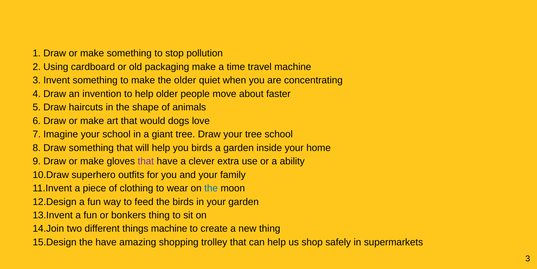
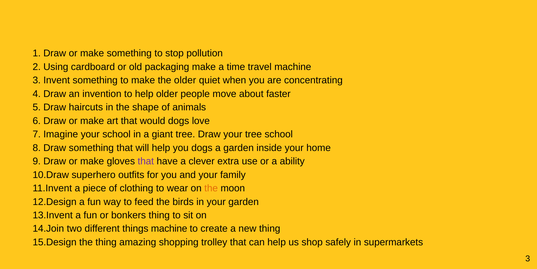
you birds: birds -> dogs
the at (211, 188) colour: blue -> orange
the have: have -> thing
